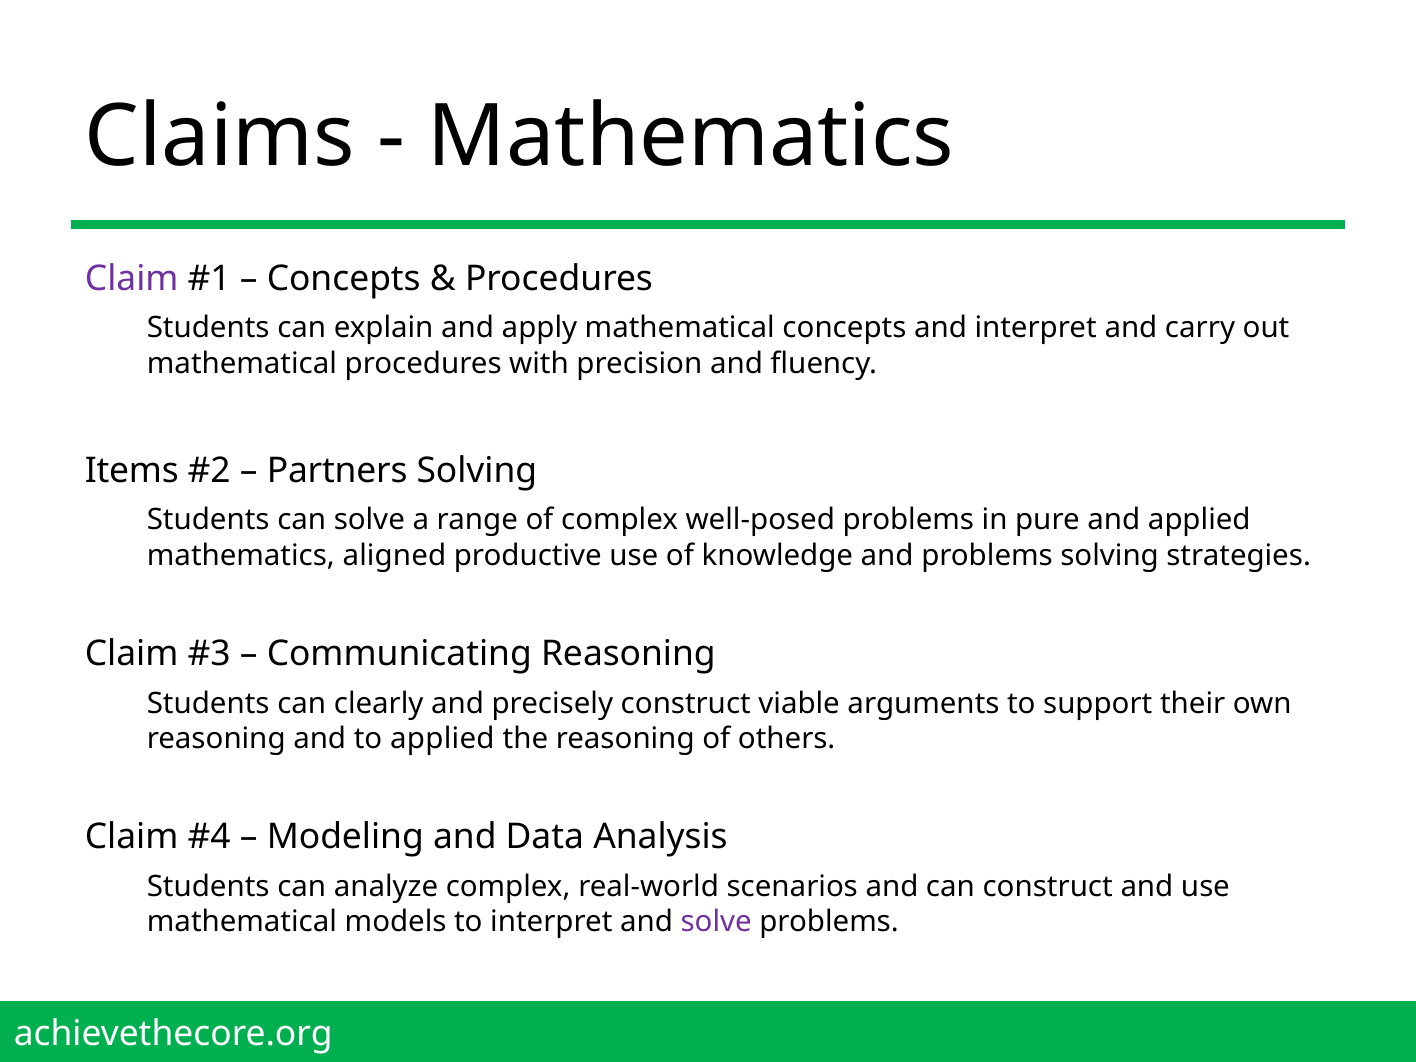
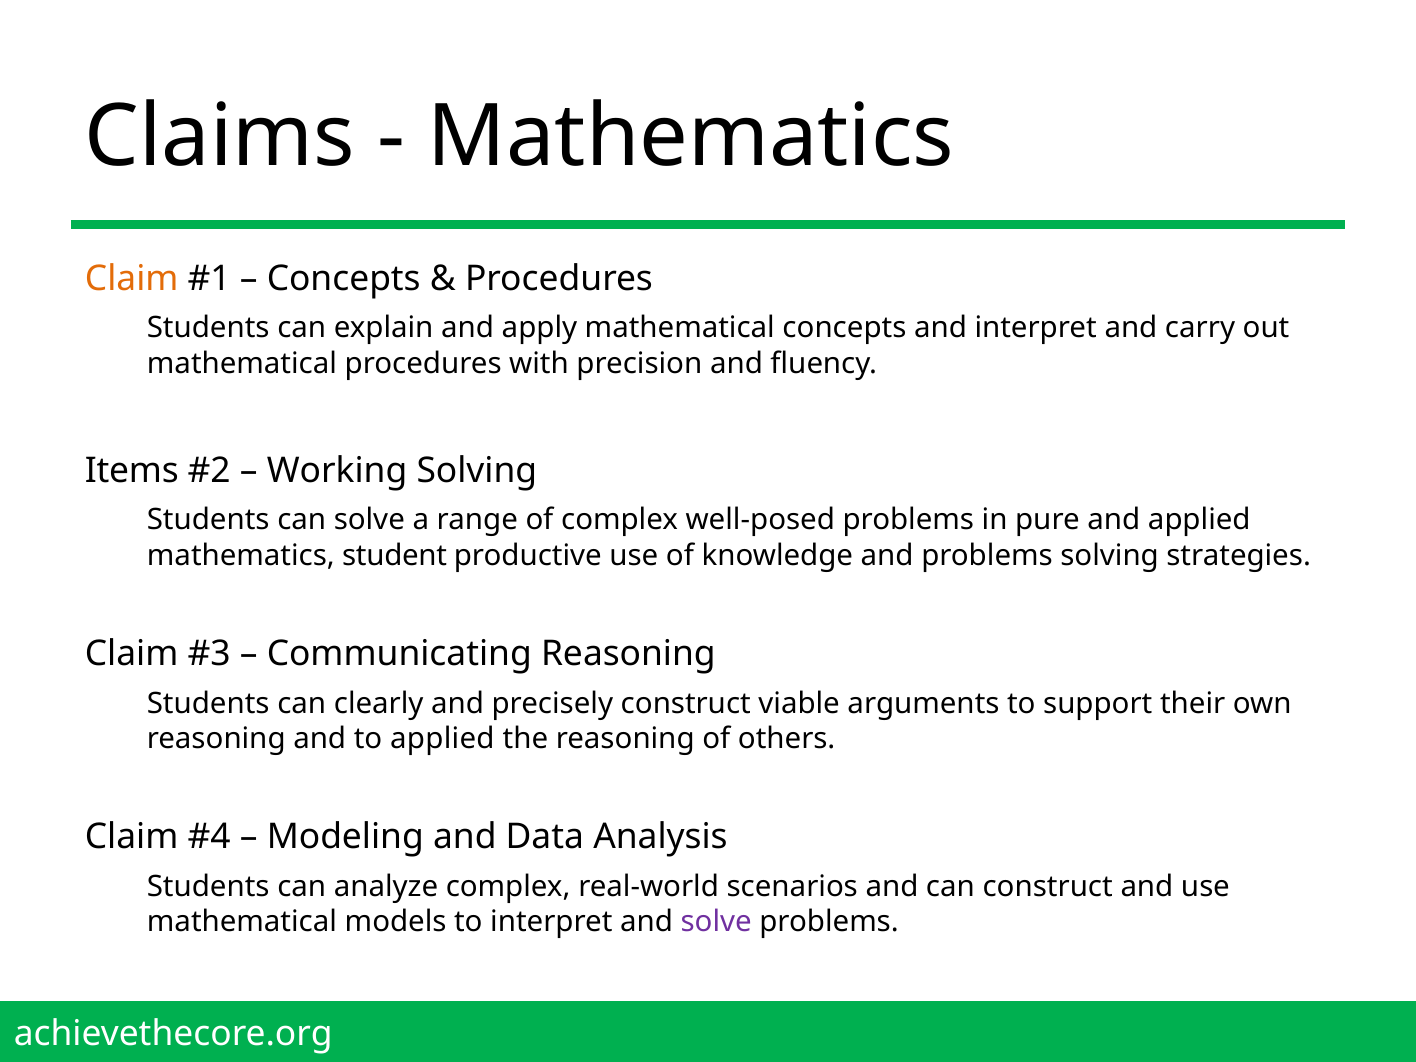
Claim at (132, 279) colour: purple -> orange
Partners: Partners -> Working
aligned: aligned -> student
